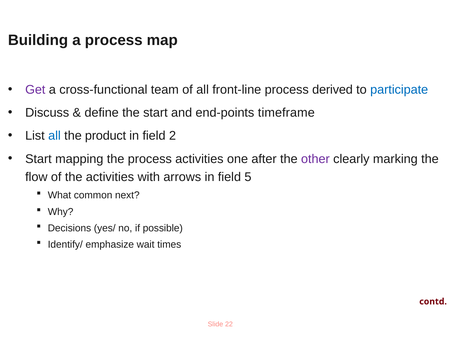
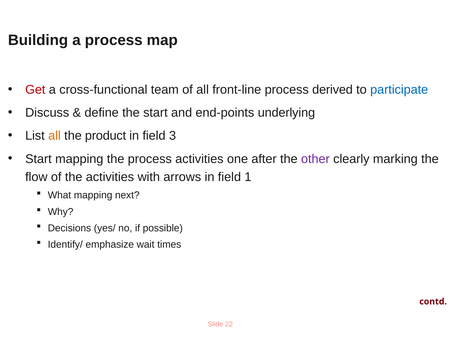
Get colour: purple -> red
timeframe: timeframe -> underlying
all at (54, 136) colour: blue -> orange
2: 2 -> 3
5: 5 -> 1
What common: common -> mapping
